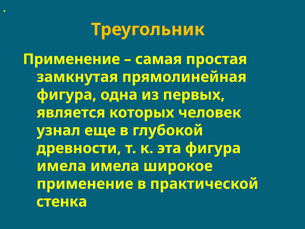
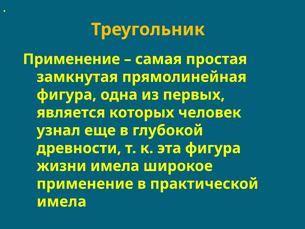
имела at (61, 166): имела -> жизни
стенка at (62, 201): стенка -> имела
